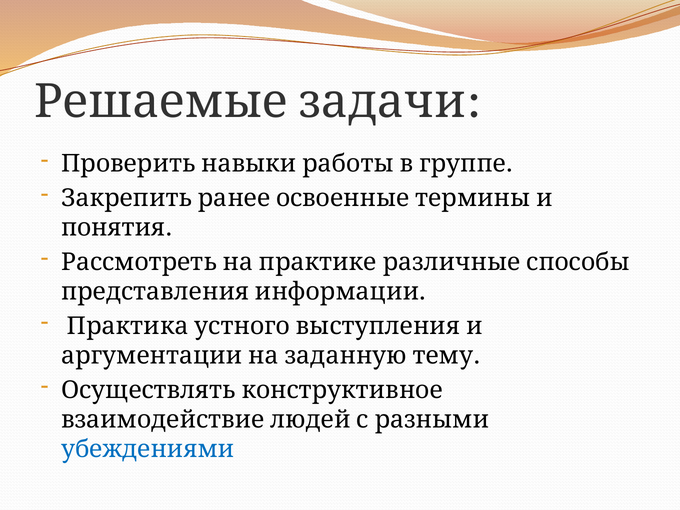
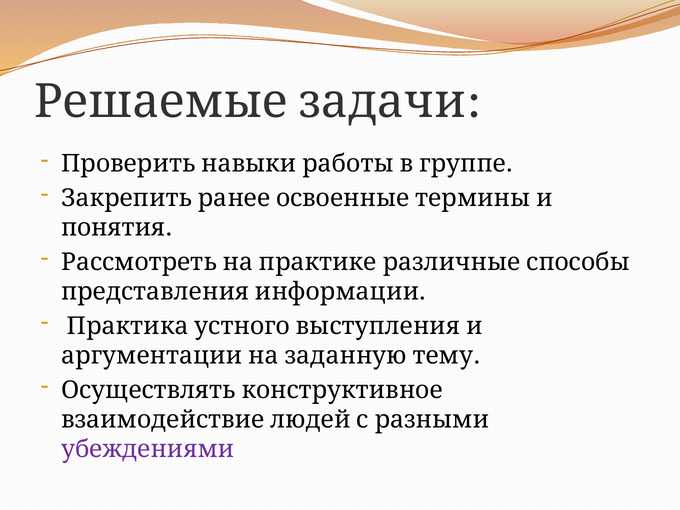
убеждениями colour: blue -> purple
